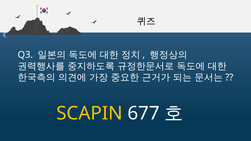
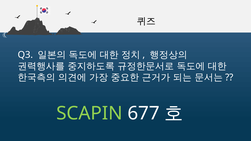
SCAPIN colour: yellow -> light green
